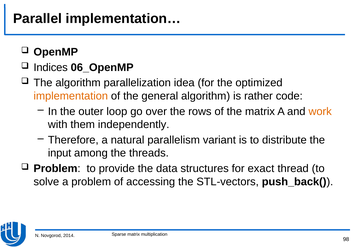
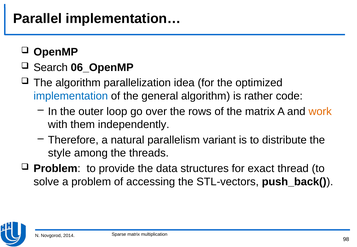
Indices: Indices -> Search
implementation colour: orange -> blue
input: input -> style
